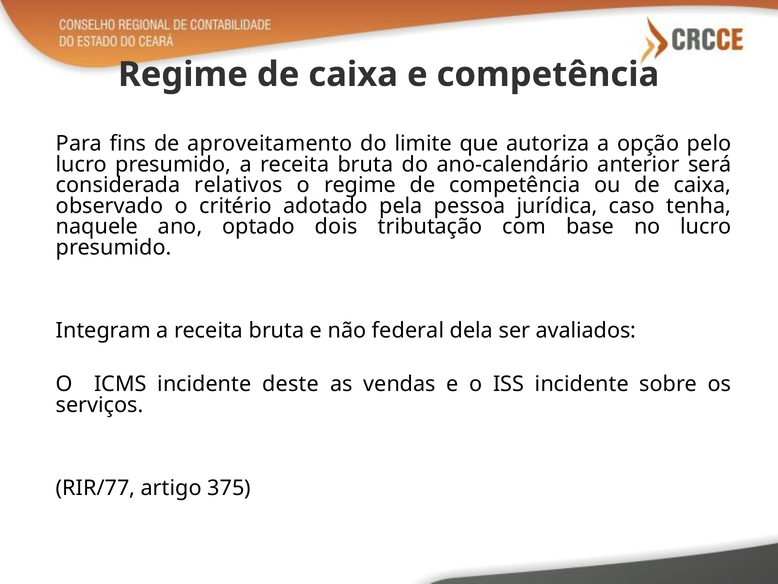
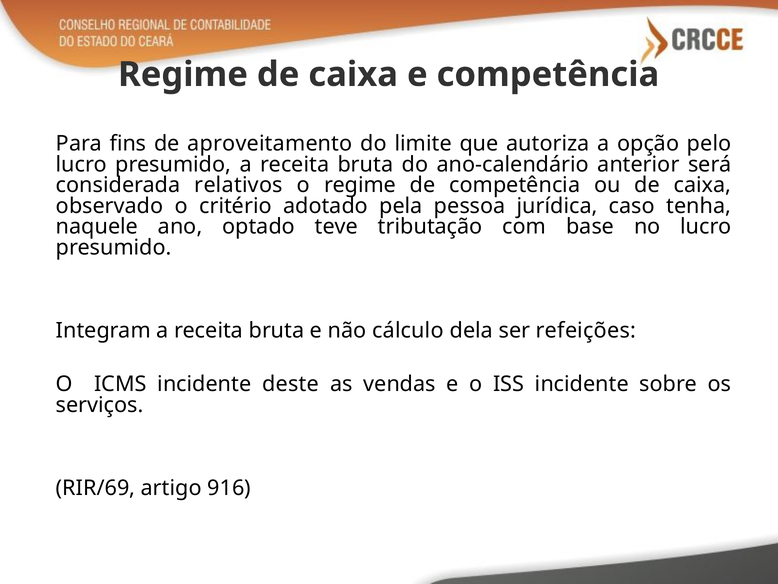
dois: dois -> teve
federal: federal -> cálculo
avaliados: avaliados -> refeições
RIR/77: RIR/77 -> RIR/69
375: 375 -> 916
